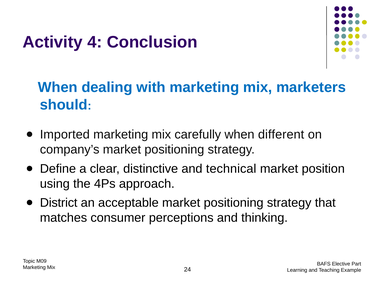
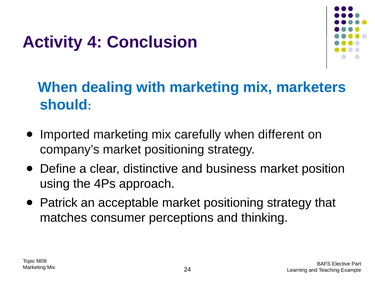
technical: technical -> business
District: District -> Patrick
